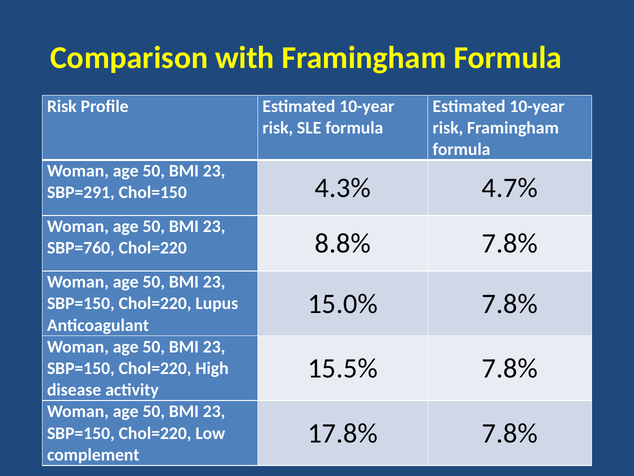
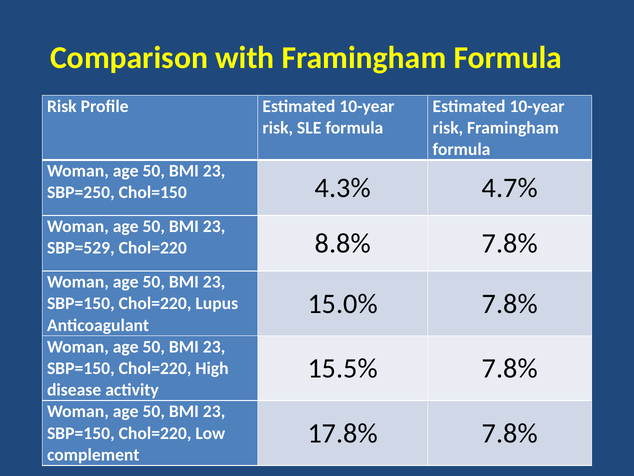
SBP=291: SBP=291 -> SBP=250
SBP=760: SBP=760 -> SBP=529
